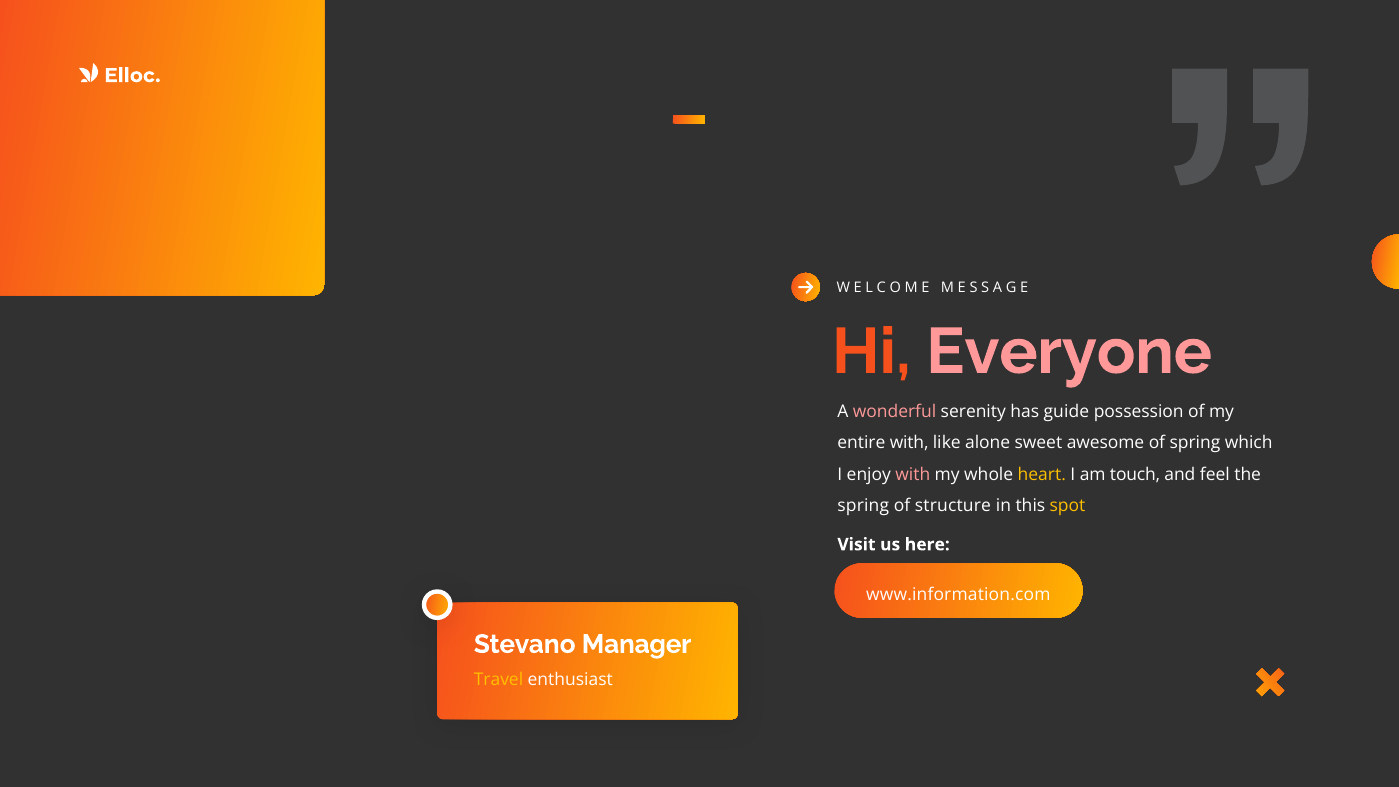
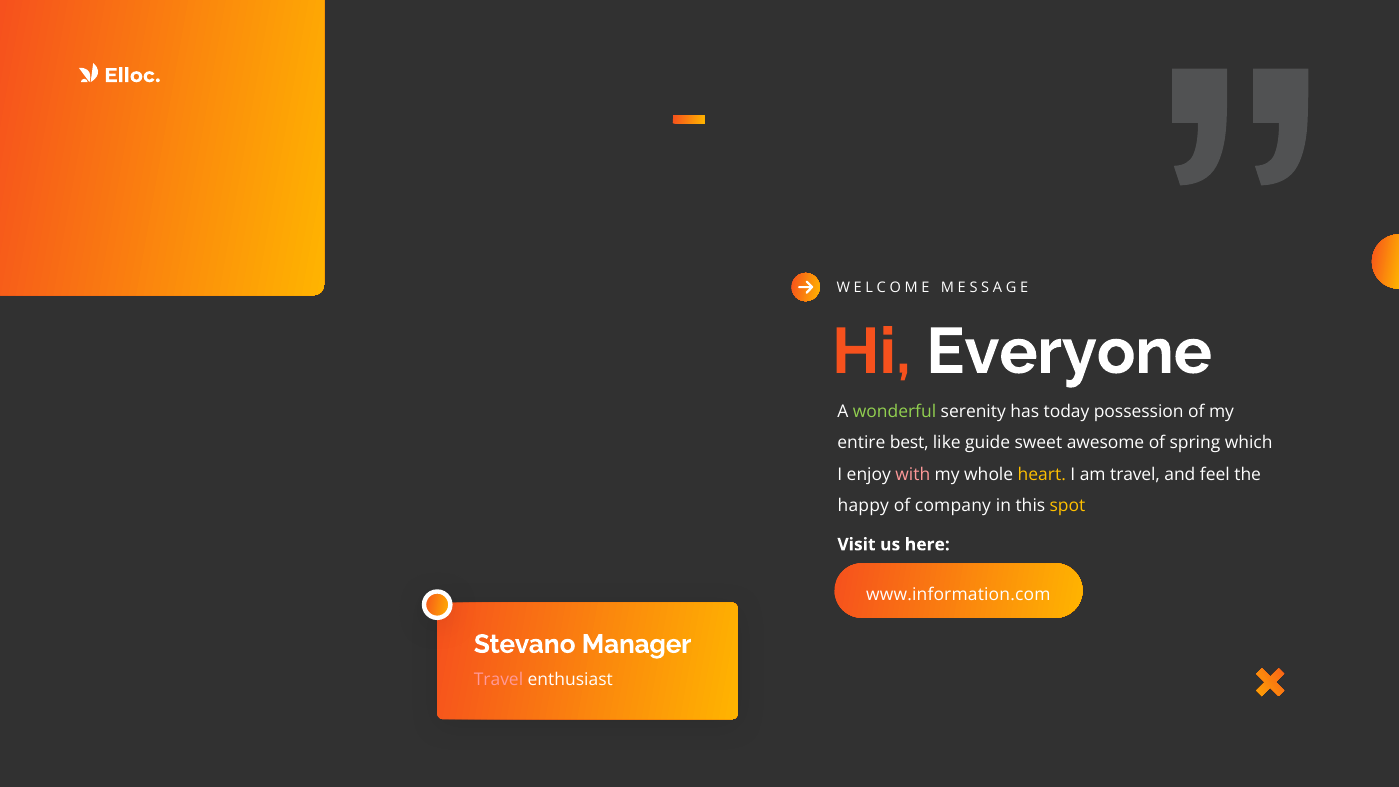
Everyone colour: pink -> white
wonderful colour: pink -> light green
guide: guide -> today
entire with: with -> best
alone: alone -> guide
am touch: touch -> travel
spring at (863, 506): spring -> happy
structure: structure -> company
Travel at (499, 680) colour: yellow -> pink
